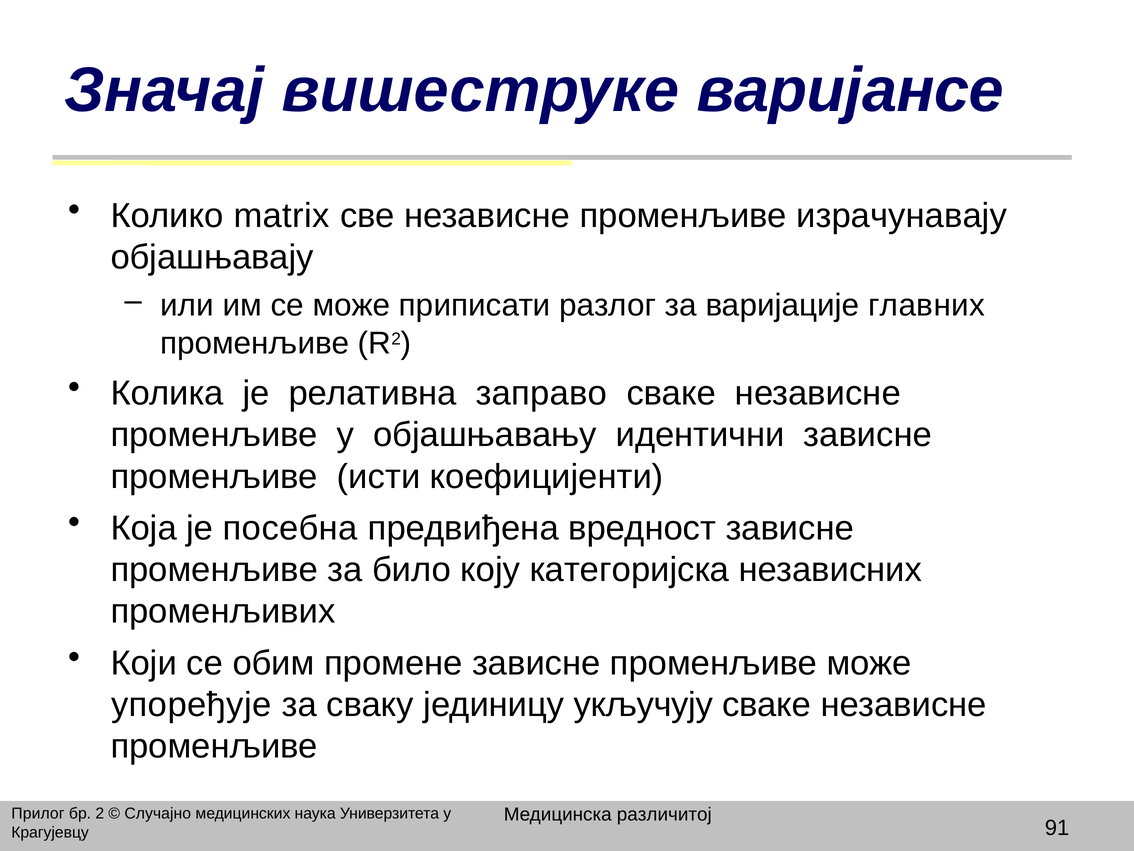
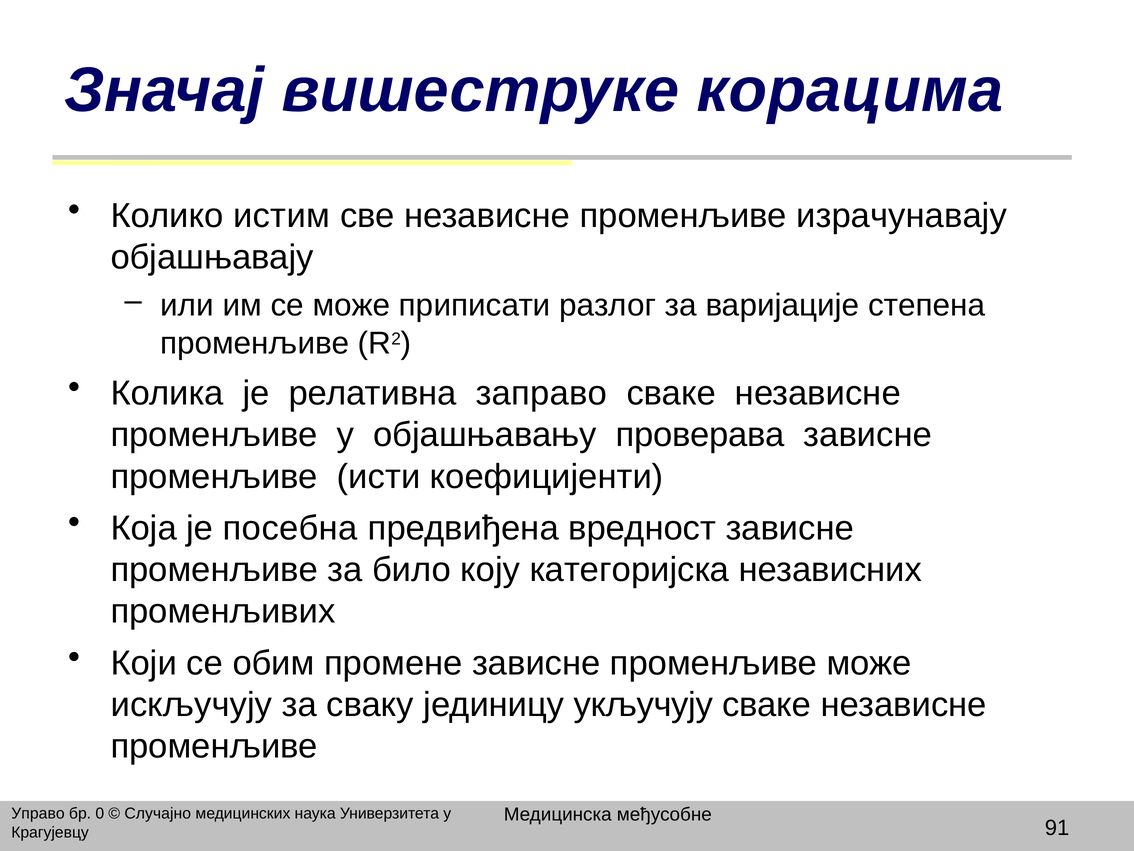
варијансе: варијансе -> корацима
matrix: matrix -> истим
главних: главних -> степена
идентични: идентични -> проверава
упоређује: упоређује -> искључују
различитој: различитој -> међусобне
Прилог: Прилог -> Управо
2: 2 -> 0
